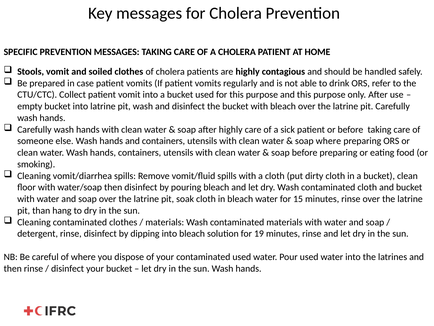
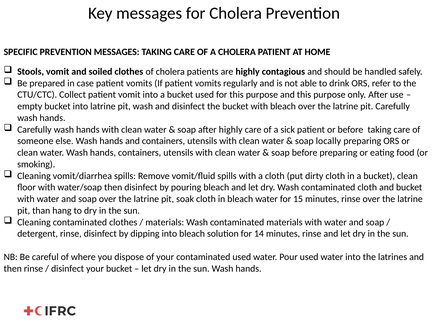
soap where: where -> locally
19: 19 -> 14
